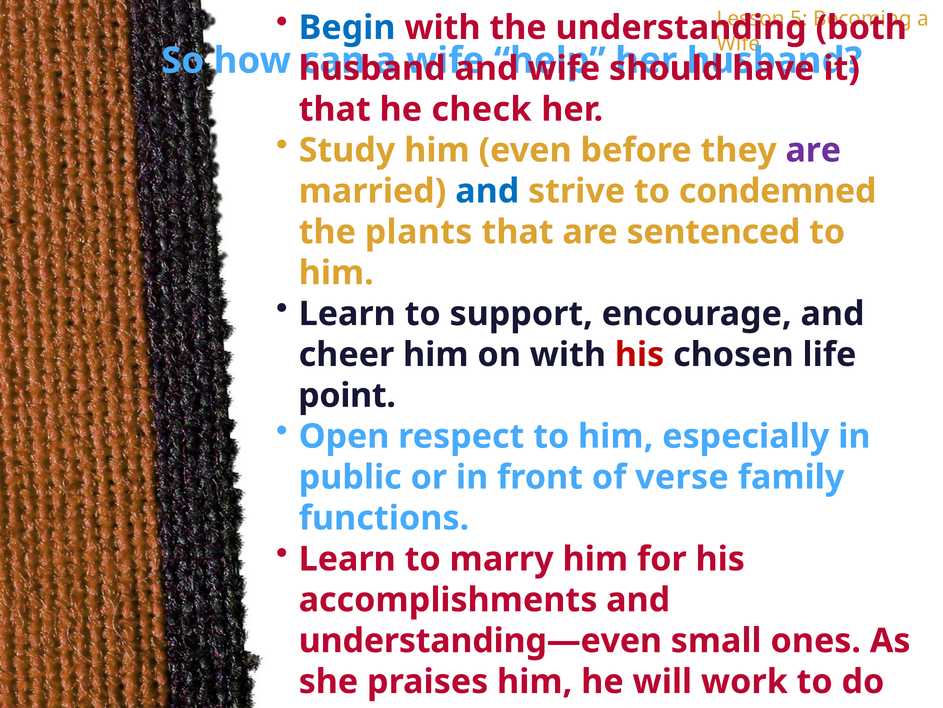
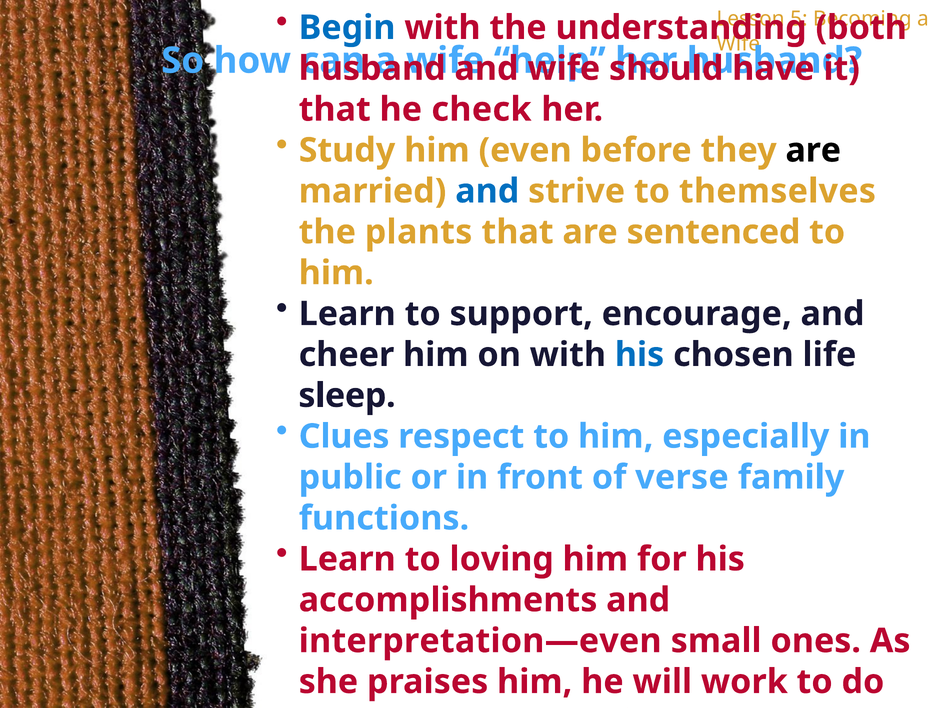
are at (813, 150) colour: purple -> black
condemned: condemned -> themselves
his at (639, 354) colour: red -> blue
point: point -> sleep
Open: Open -> Clues
marry: marry -> loving
understanding—even: understanding—even -> interpretation—even
